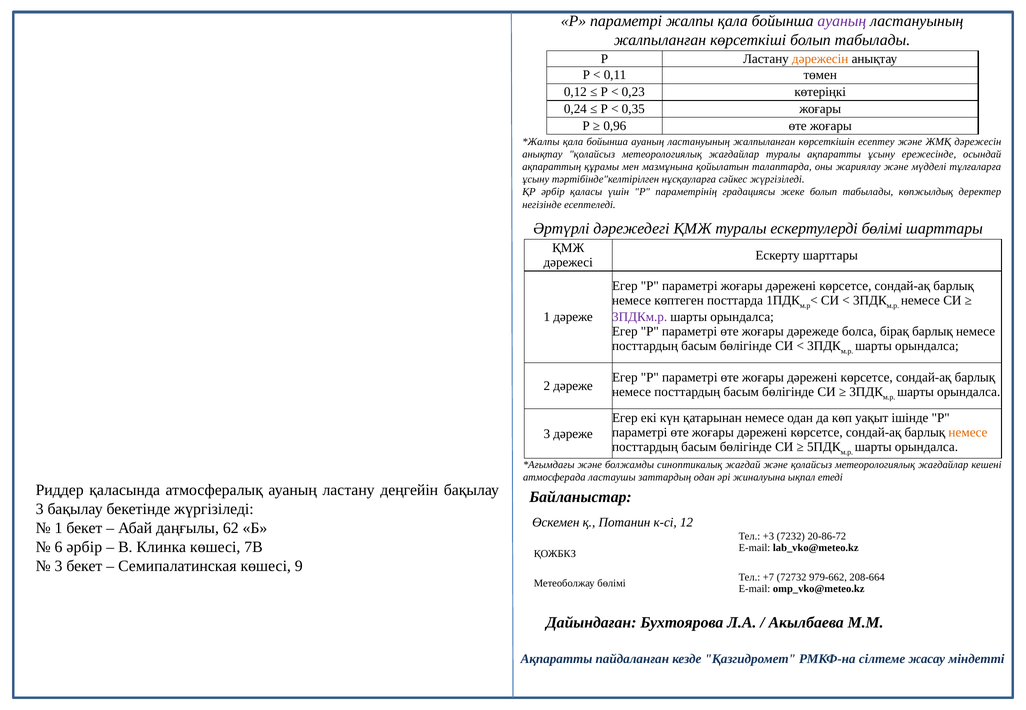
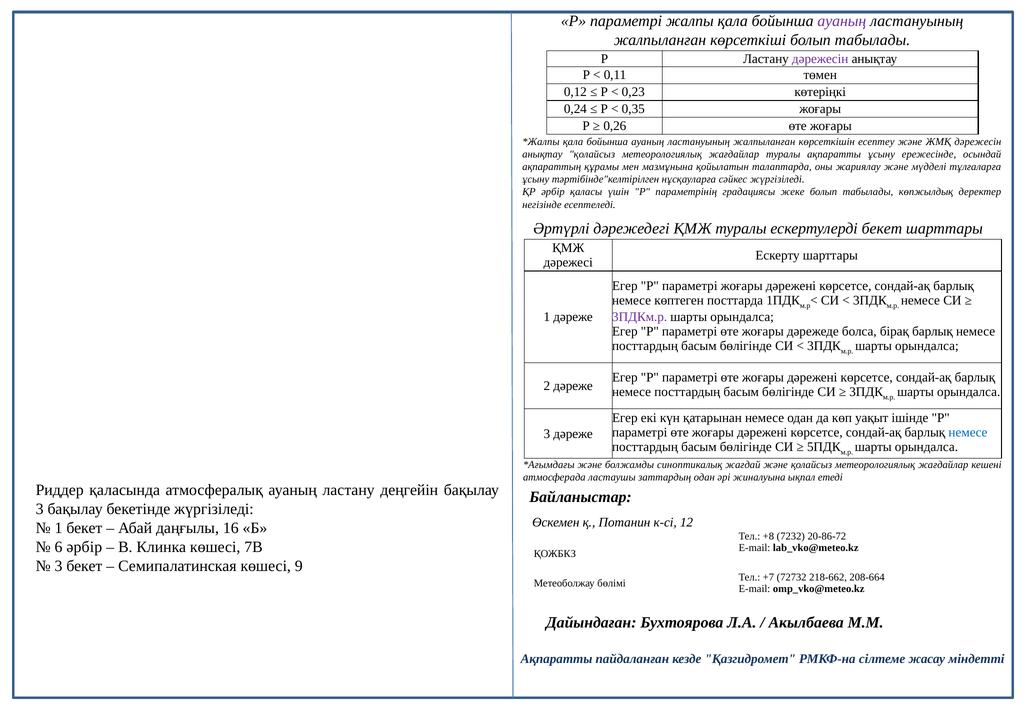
дәрежесін at (820, 59) colour: orange -> purple
0,96: 0,96 -> 0,26
ескертулерді бөлімі: бөлімі -> бекет
немесе at (968, 433) colour: orange -> blue
62: 62 -> 16
+3: +3 -> +8
979-662: 979-662 -> 218-662
